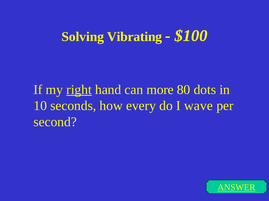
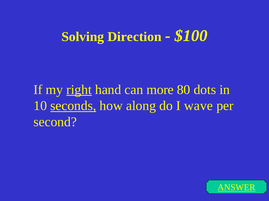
Vibrating: Vibrating -> Direction
seconds underline: none -> present
every: every -> along
